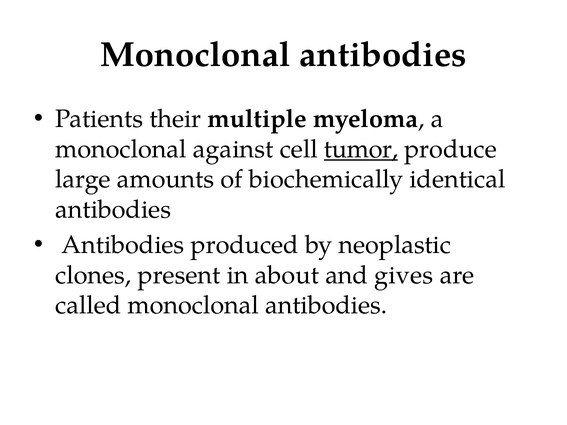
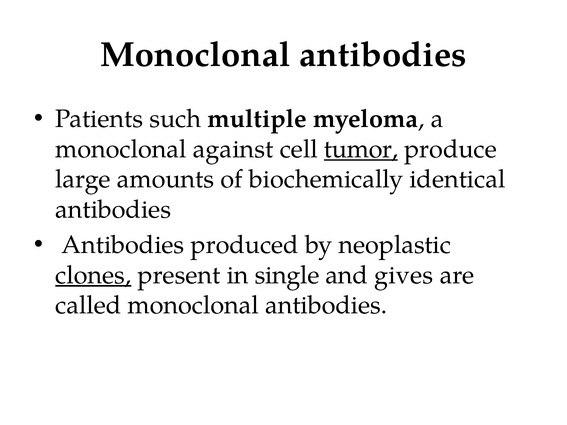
their: their -> such
clones underline: none -> present
about: about -> single
